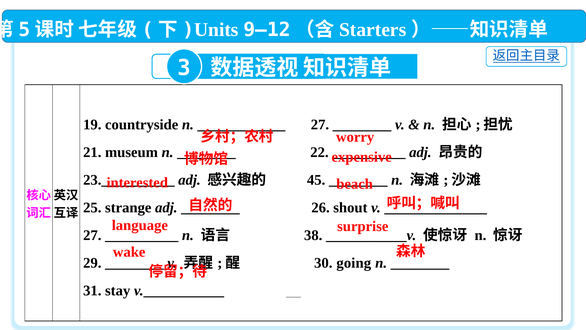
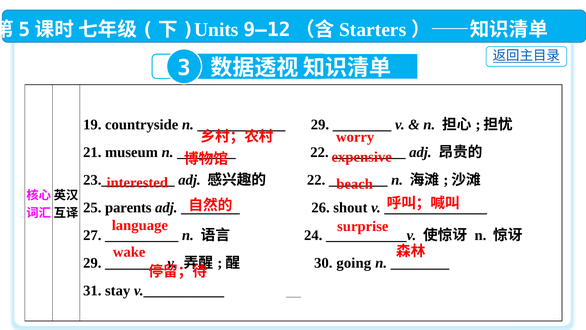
27 at (320, 124): 27 -> 29
45 at (316, 180): 45 -> 22
strange: strange -> parents
38: 38 -> 24
